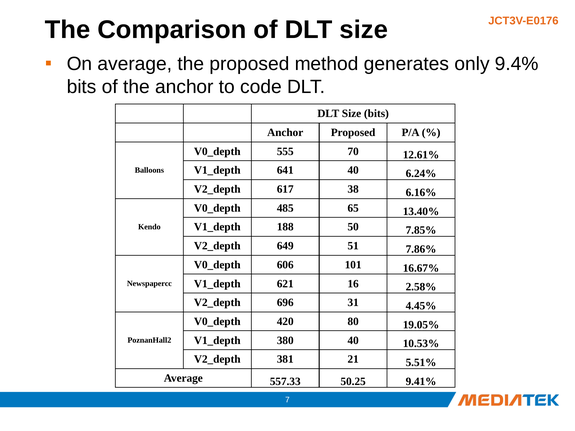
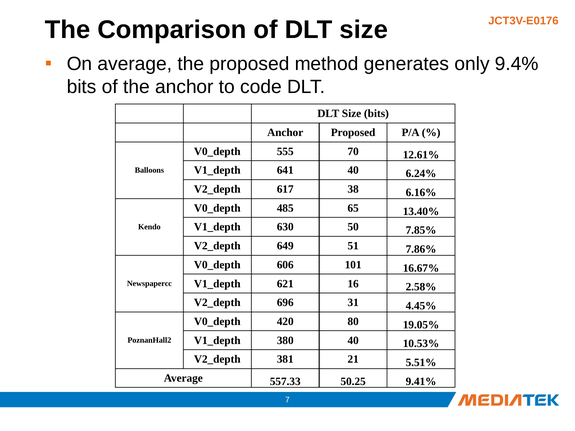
188: 188 -> 630
